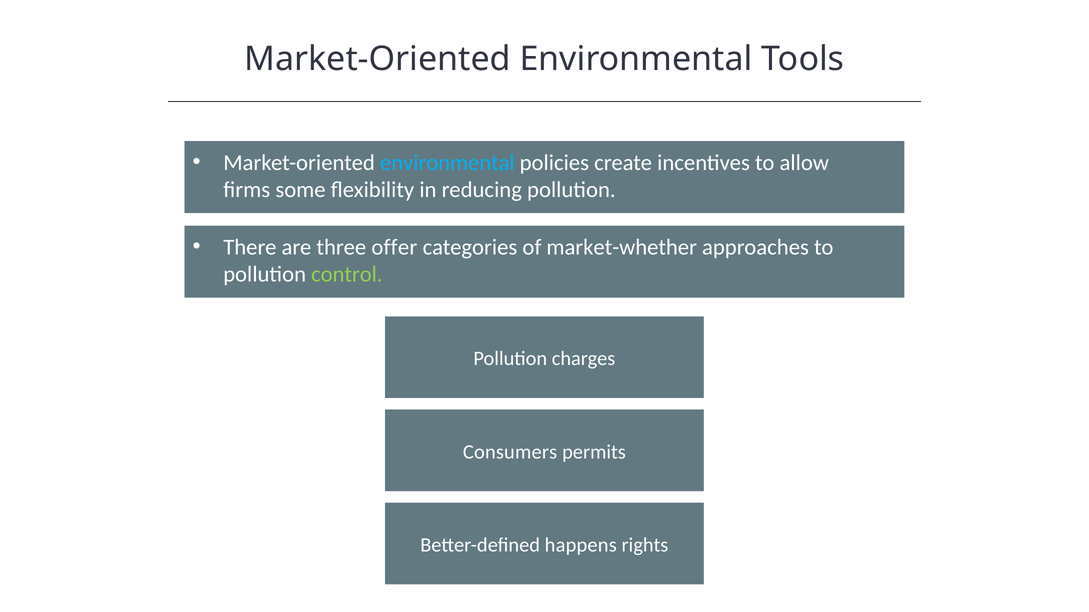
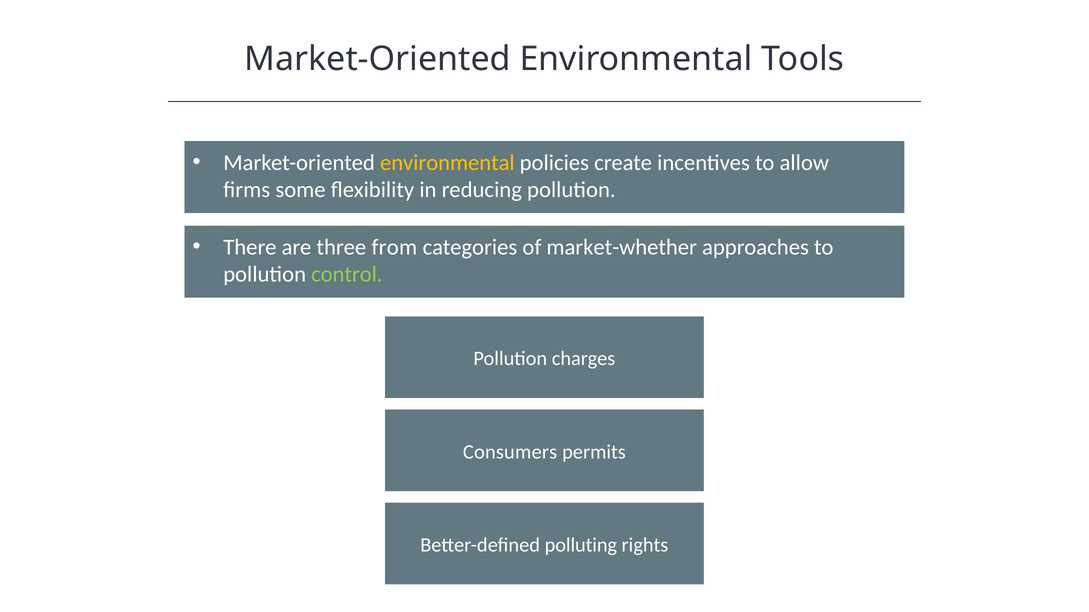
environmental at (447, 163) colour: light blue -> yellow
offer: offer -> from
happens: happens -> polluting
